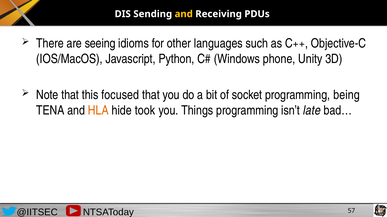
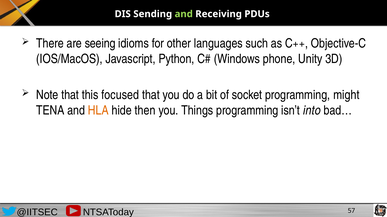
and at (184, 14) colour: yellow -> light green
being: being -> might
took: took -> then
late: late -> into
